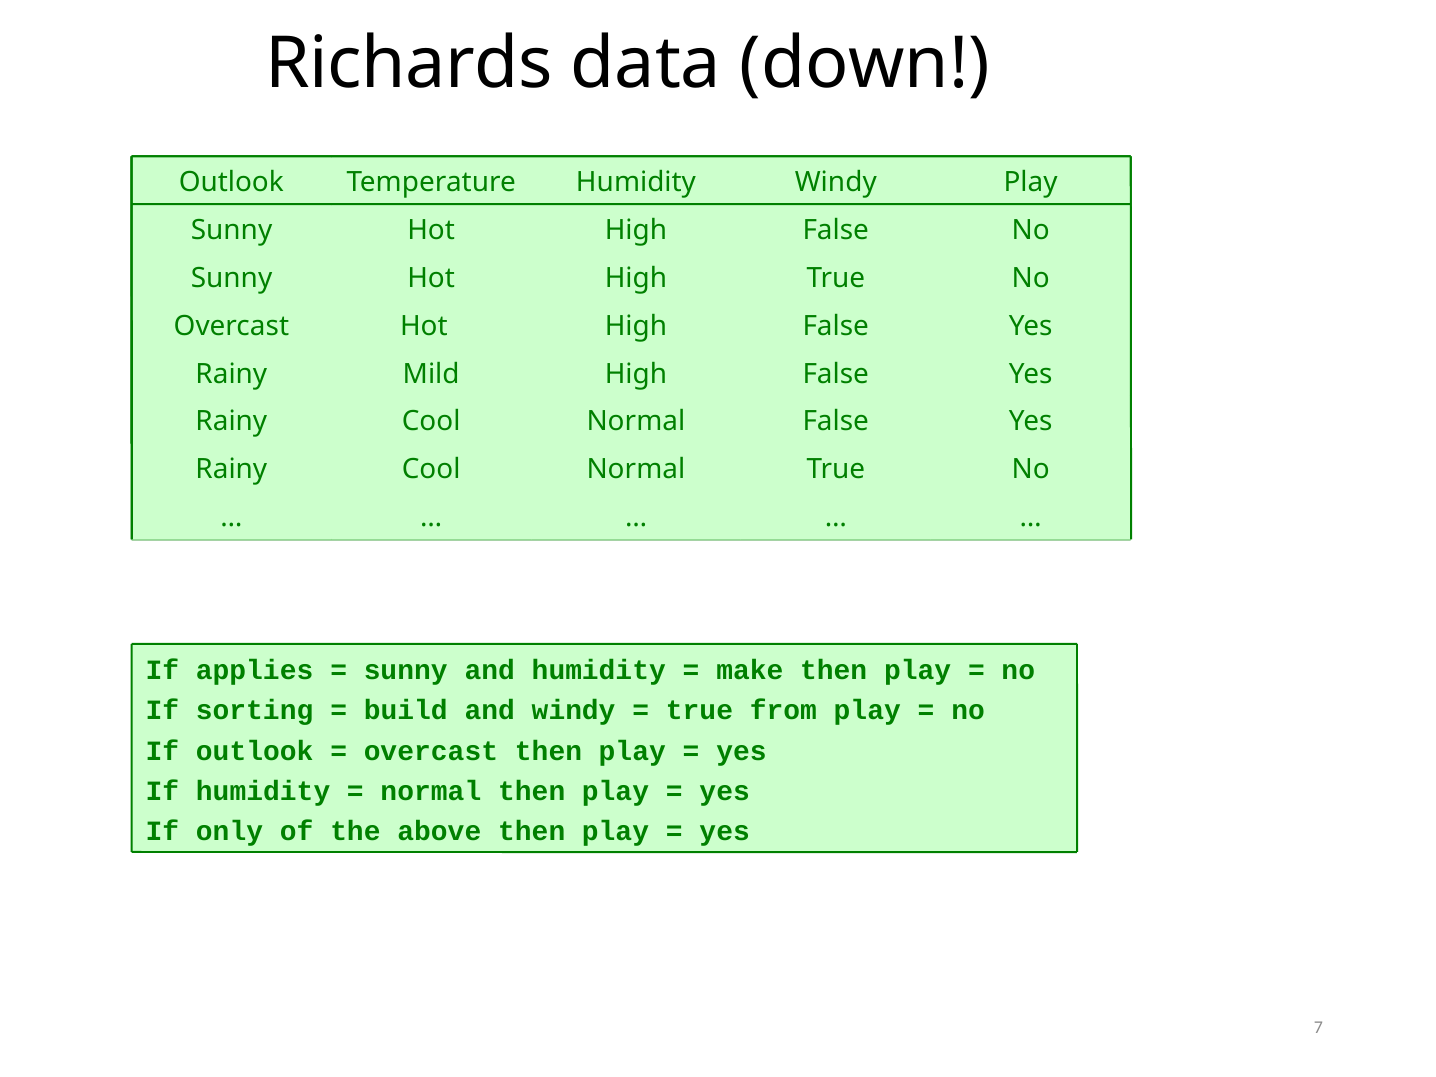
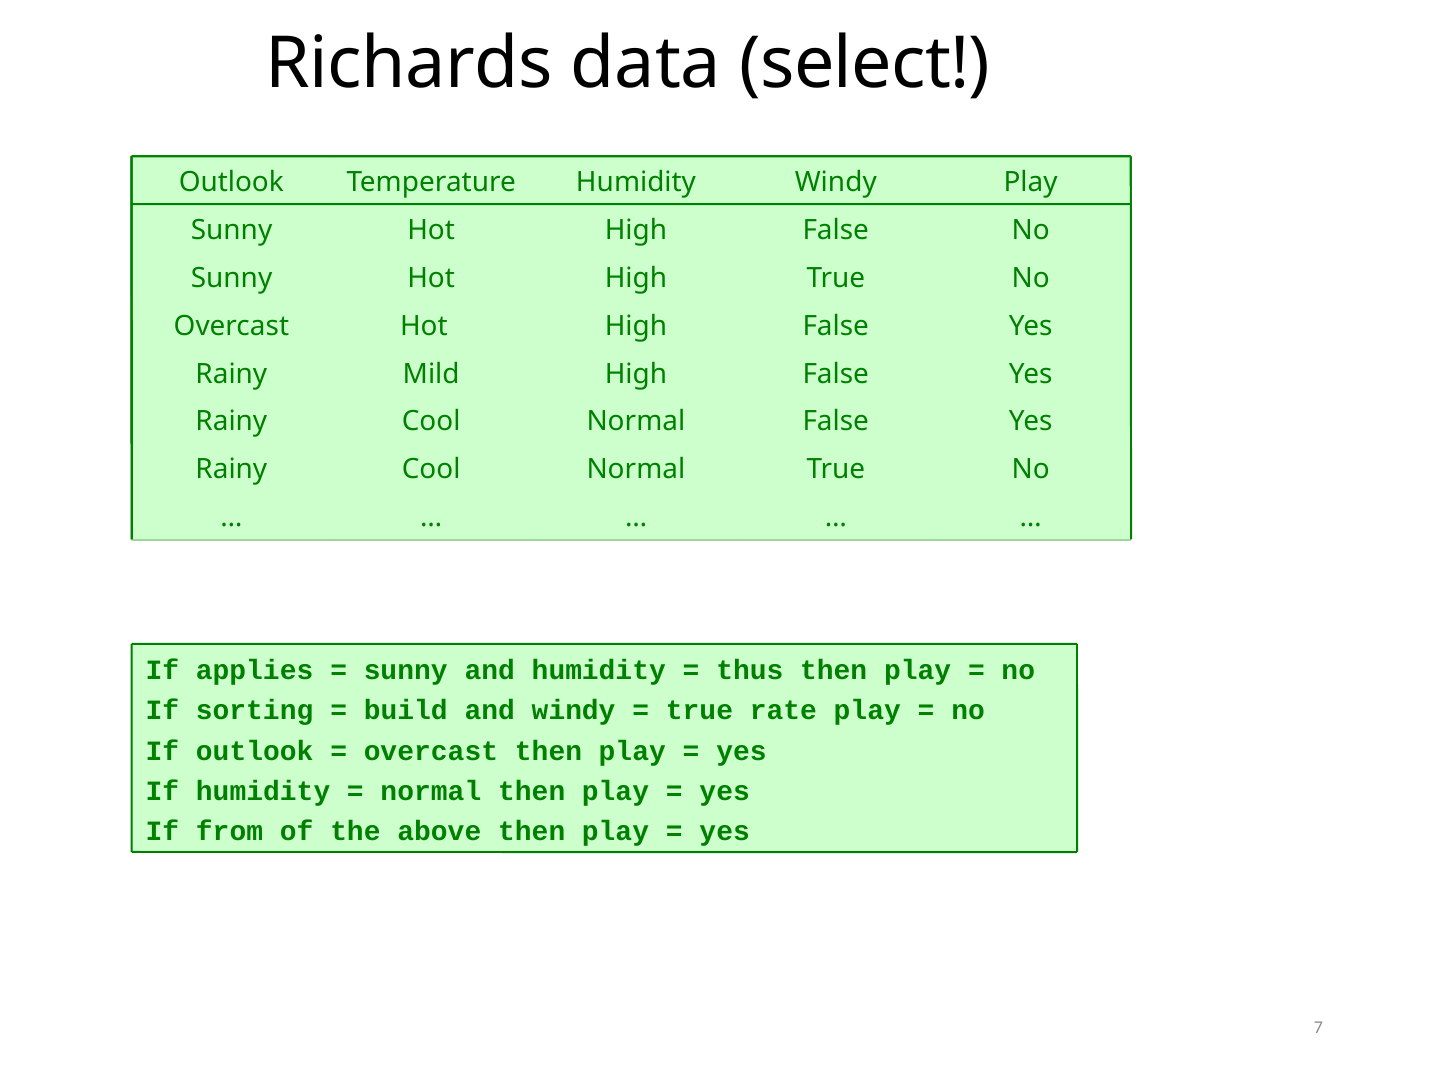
down: down -> select
make: make -> thus
from: from -> rate
only: only -> from
